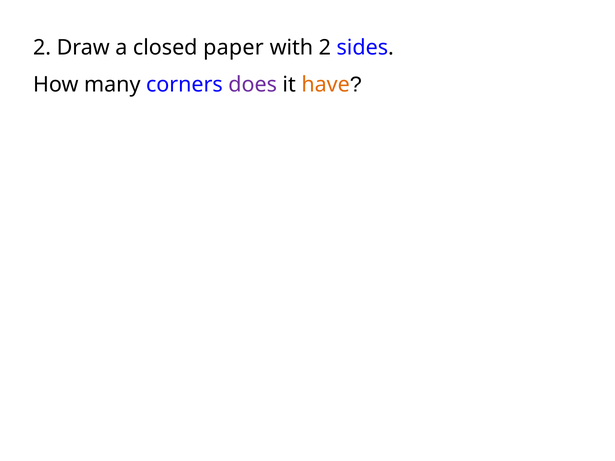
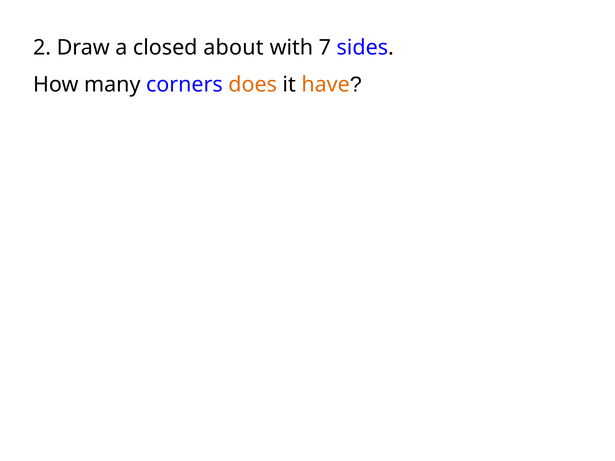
paper: paper -> about
with 2: 2 -> 7
does colour: purple -> orange
